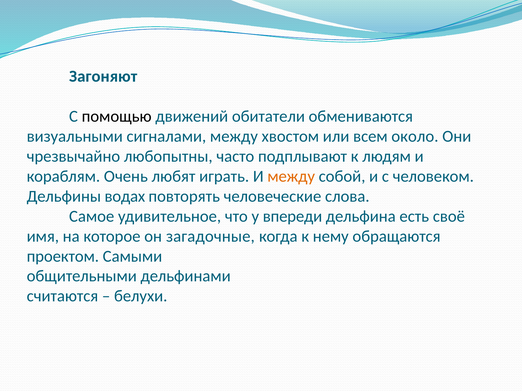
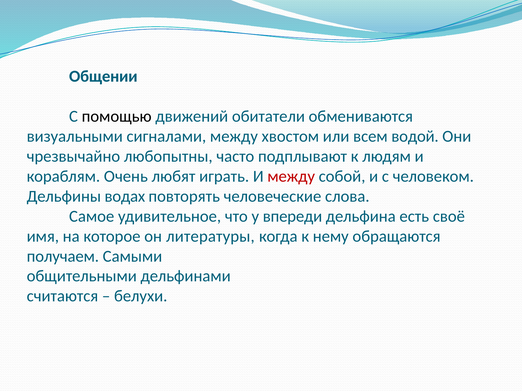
Загоняют: Загоняют -> Общении
около: около -> водой
между at (291, 177) colour: orange -> red
загадочные: загадочные -> литературы
проектом: проектом -> получаем
